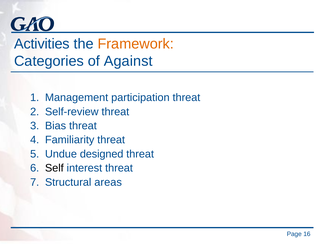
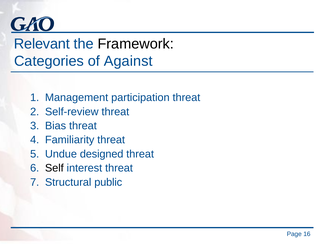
Activities: Activities -> Relevant
Framework colour: orange -> black
areas: areas -> public
